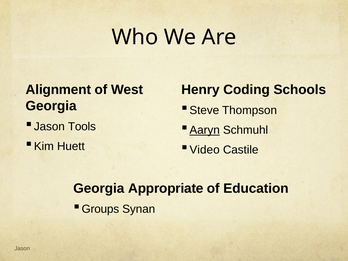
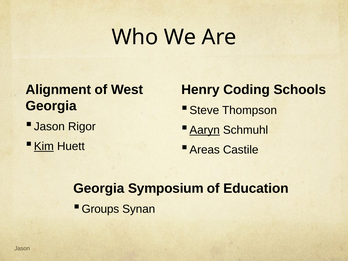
Tools: Tools -> Rigor
Kim underline: none -> present
Video: Video -> Areas
Appropriate: Appropriate -> Symposium
